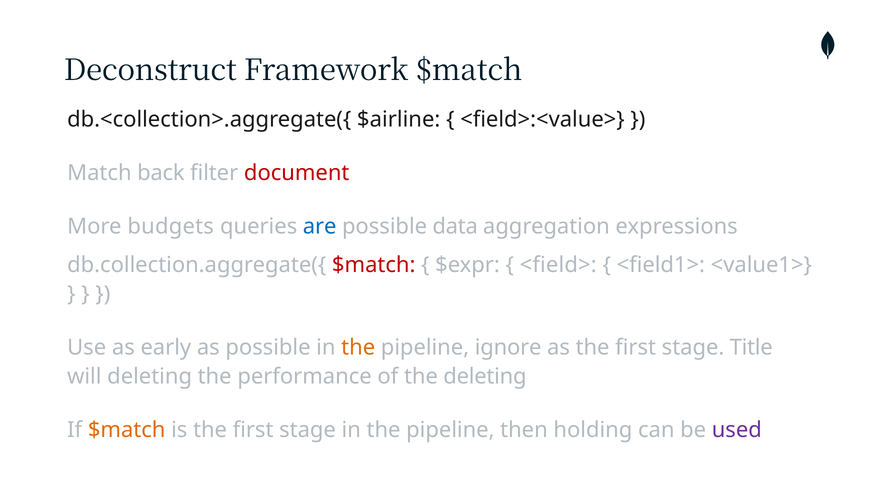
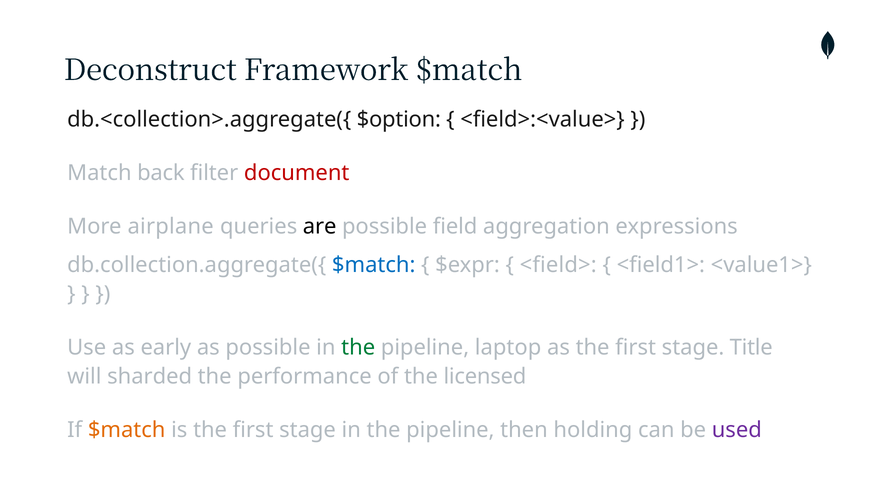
$airline: $airline -> $option
budgets: budgets -> airplane
are colour: blue -> black
data: data -> field
$match at (374, 265) colour: red -> blue
the at (358, 348) colour: orange -> green
ignore: ignore -> laptop
will deleting: deleting -> sharded
the deleting: deleting -> licensed
